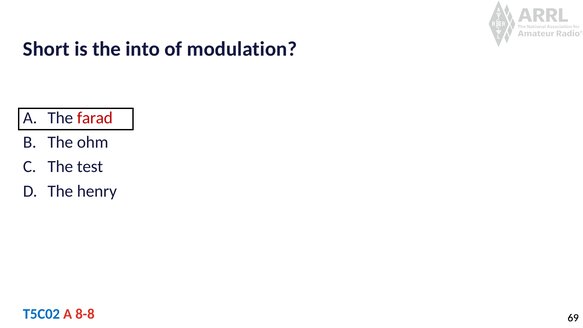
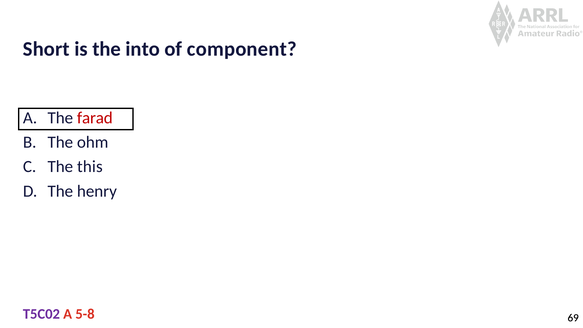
modulation: modulation -> component
test: test -> this
T5C02 colour: blue -> purple
8-8: 8-8 -> 5-8
